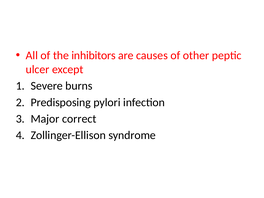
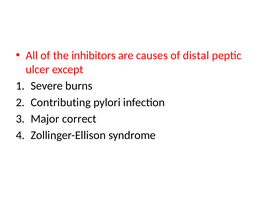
other: other -> distal
Predisposing: Predisposing -> Contributing
